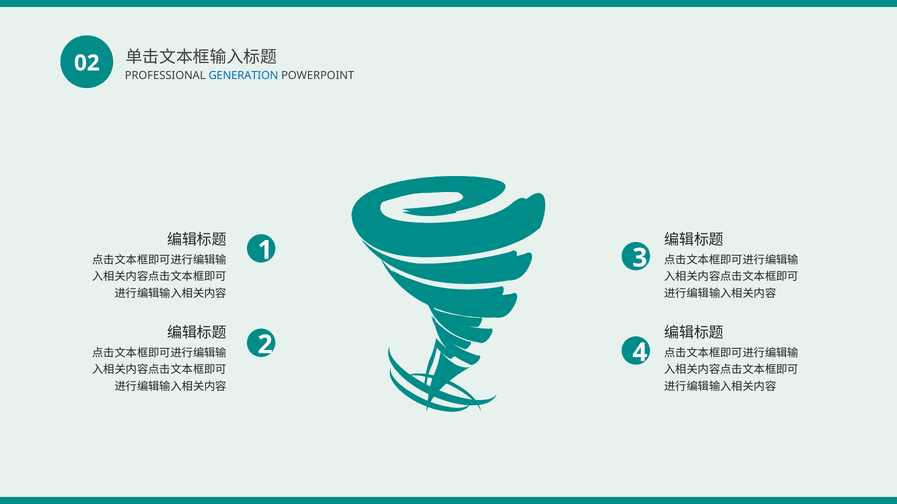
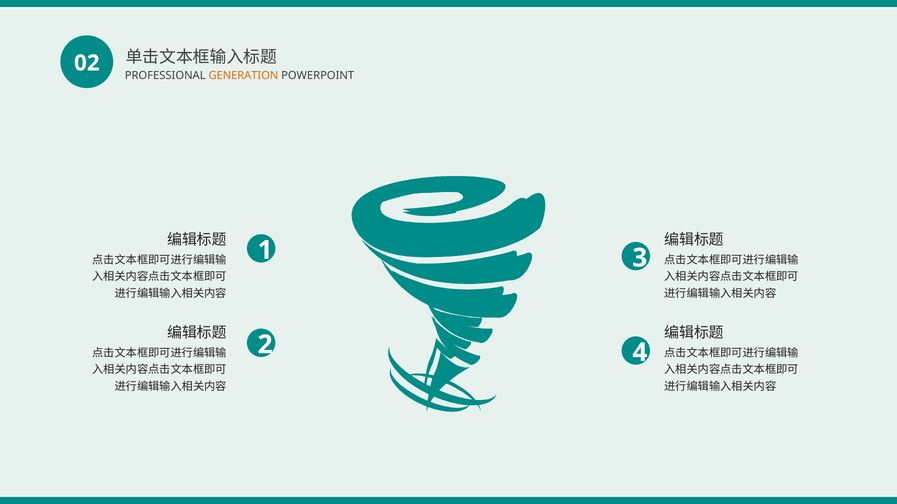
GENERATION colour: blue -> orange
